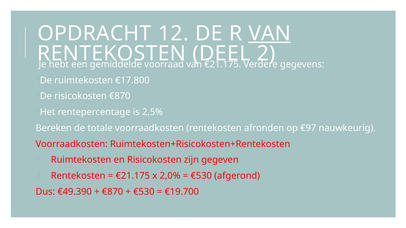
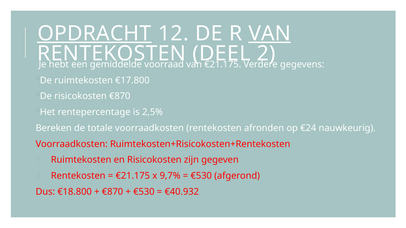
OPDRACHT underline: none -> present
€97: €97 -> €24
2,0%: 2,0% -> 9,7%
€49.390: €49.390 -> €18.800
€19.700: €19.700 -> €40.932
